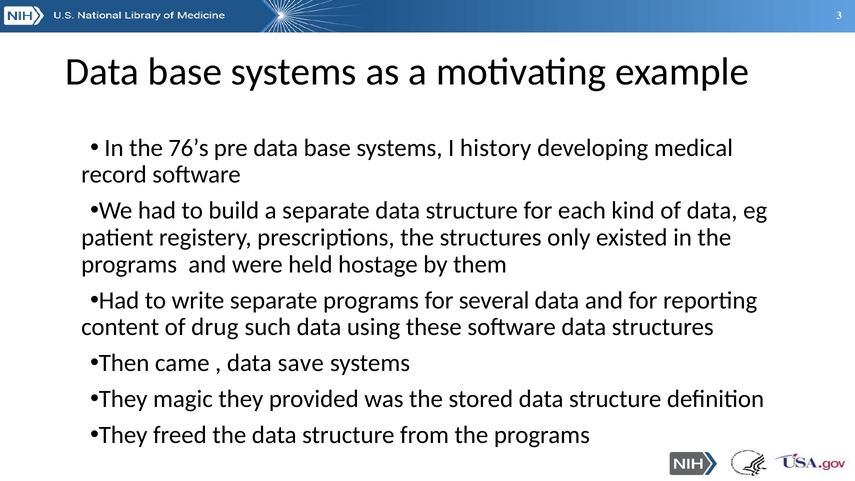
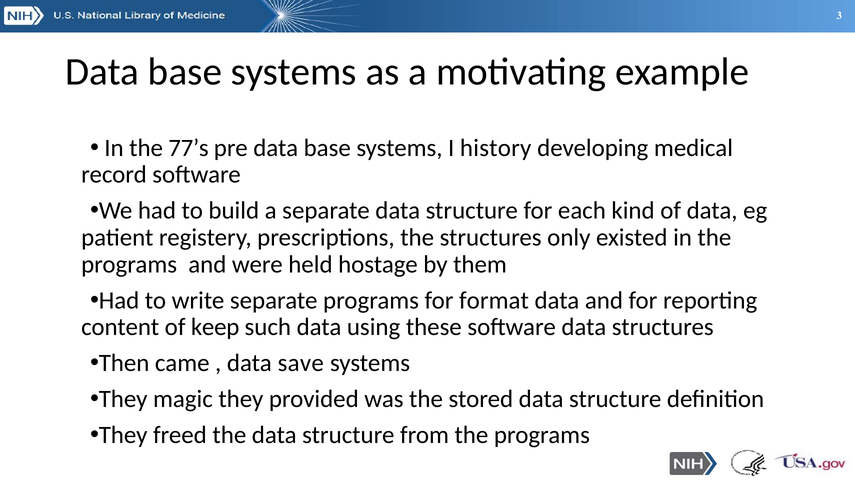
76’s: 76’s -> 77’s
several: several -> format
drug: drug -> keep
